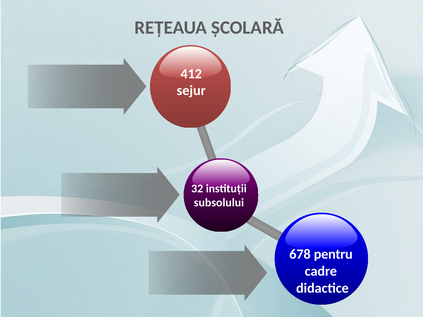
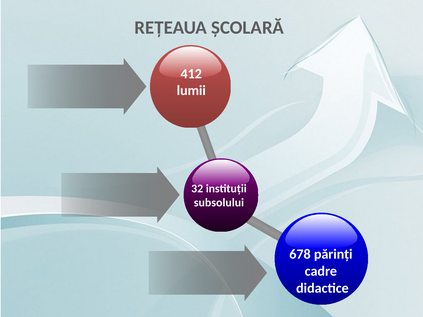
sejur: sejur -> lumii
pentru: pentru -> părinți
